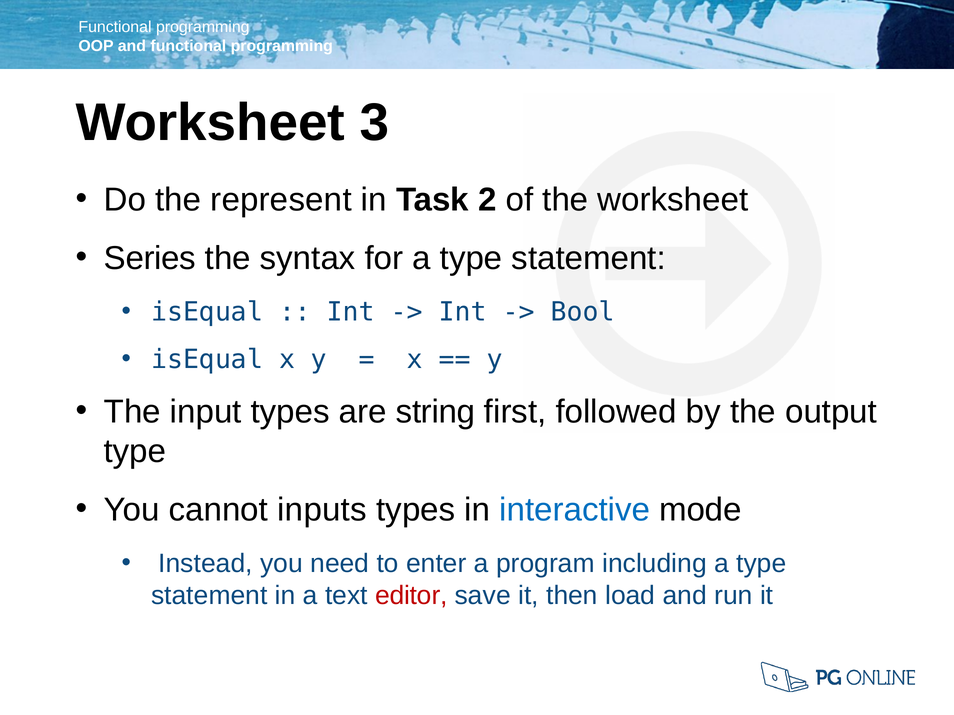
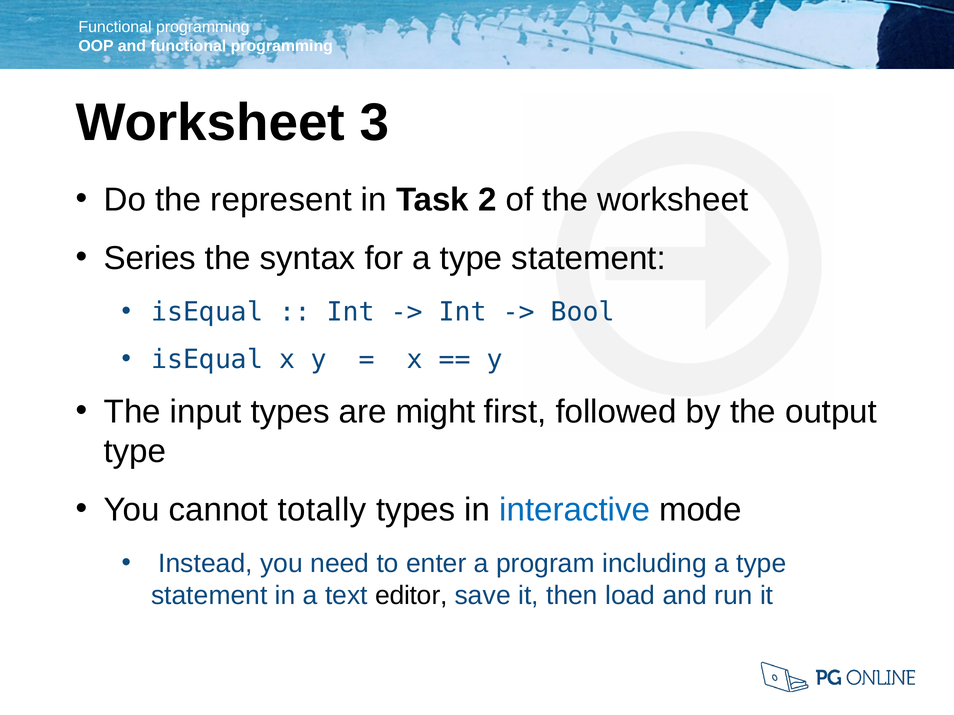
string: string -> might
inputs: inputs -> totally
editor colour: red -> black
